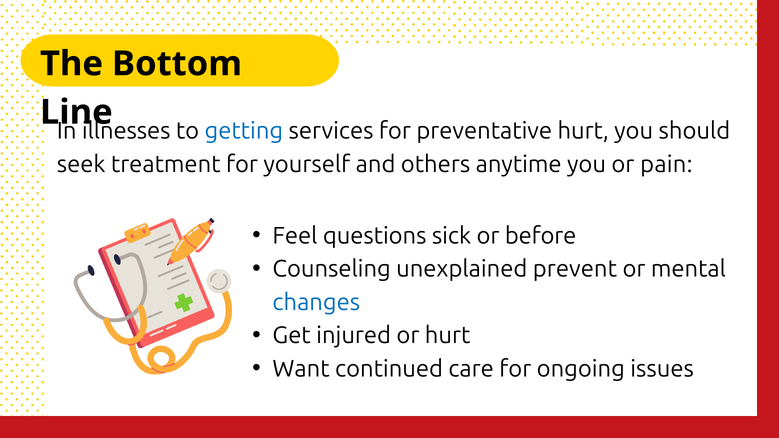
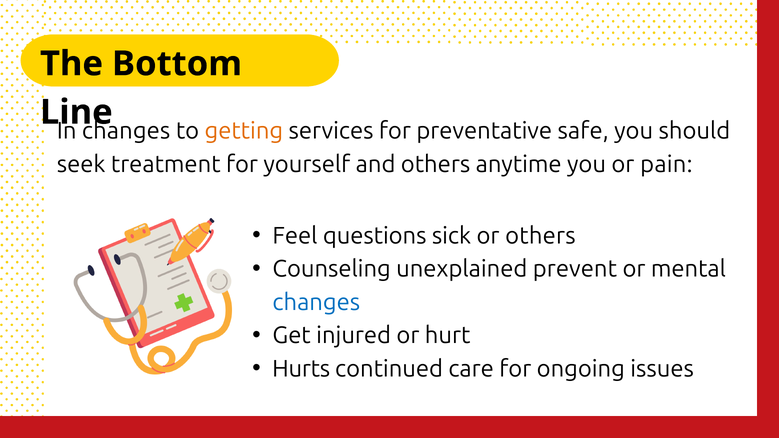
illnesses at (126, 131): illnesses -> changes
getting colour: blue -> orange
preventative hurt: hurt -> safe
or before: before -> others
Want: Want -> Hurts
